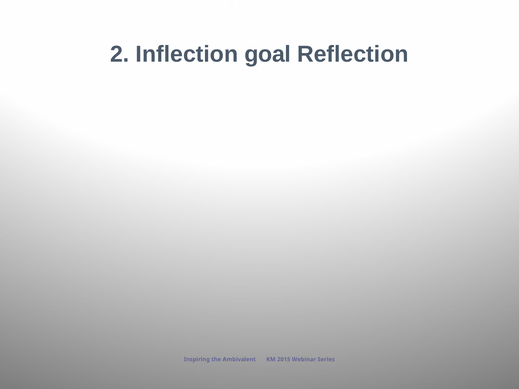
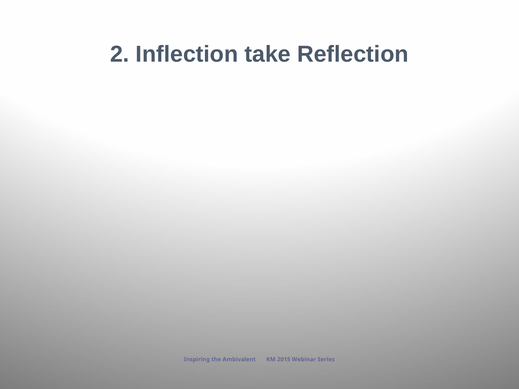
goal: goal -> take
